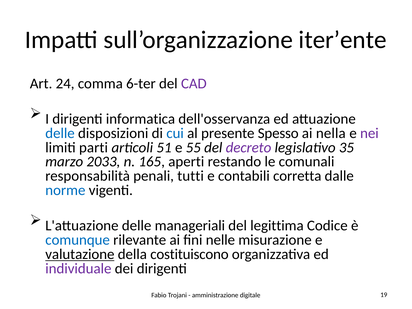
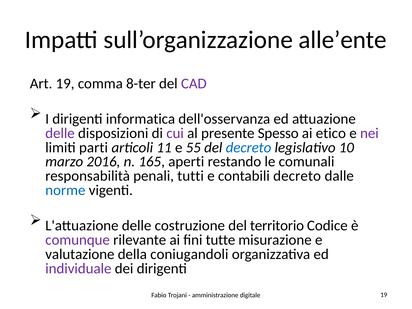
iter’ente: iter’ente -> alle’ente
Art 24: 24 -> 19
6-ter: 6-ter -> 8-ter
delle at (60, 133) colour: blue -> purple
cui colour: blue -> purple
nella: nella -> etico
51: 51 -> 11
decreto at (249, 147) colour: purple -> blue
35: 35 -> 10
2033: 2033 -> 2016
contabili corretta: corretta -> decreto
manageriali: manageriali -> costruzione
legittima: legittima -> territorio
comunque colour: blue -> purple
nelle: nelle -> tutte
valutazione underline: present -> none
costituiscono: costituiscono -> coniugandoli
